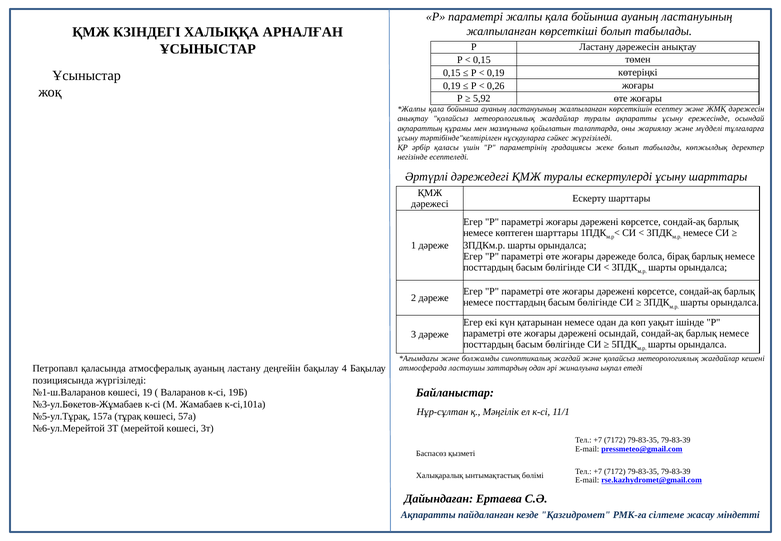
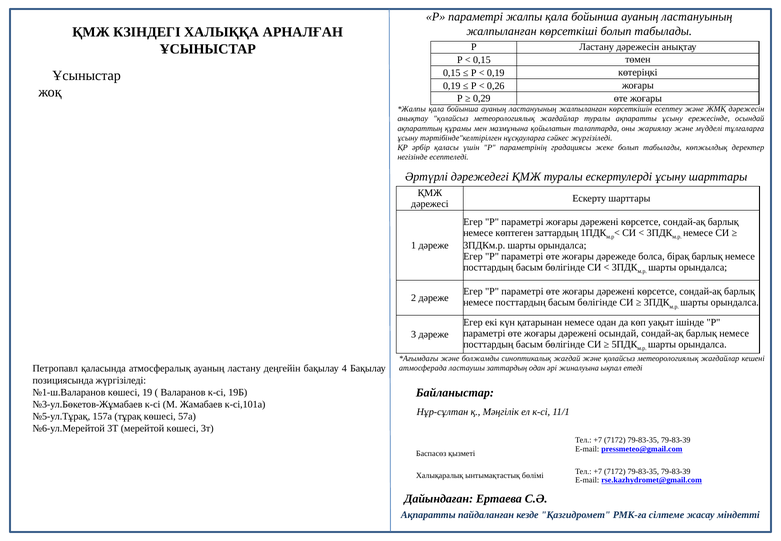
5,92: 5,92 -> 0,29
көптеген шарттары: шарттары -> заттардың
